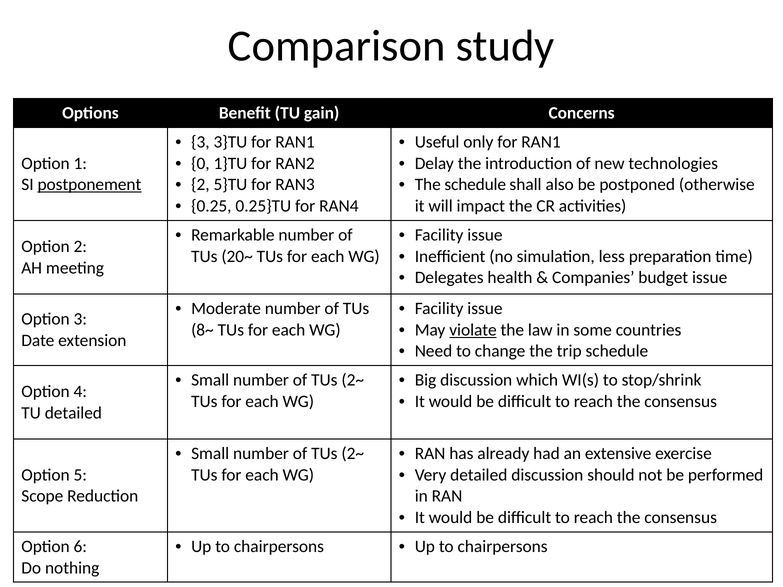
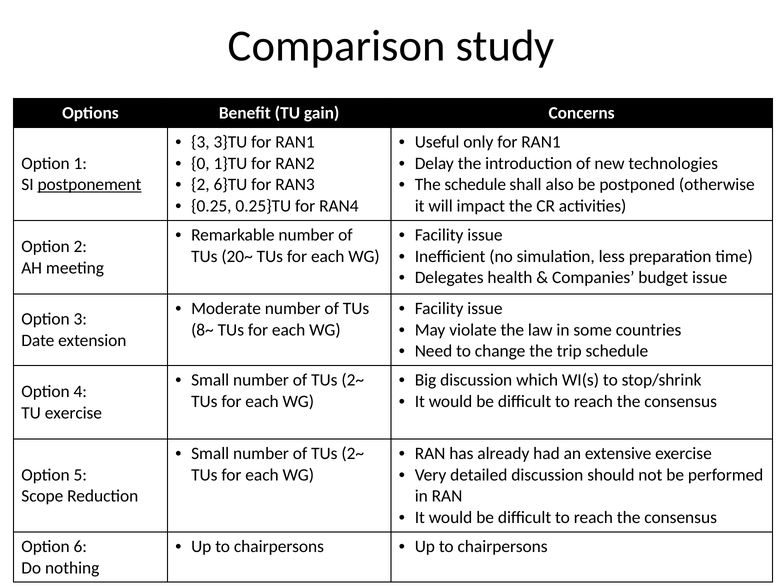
5}TU: 5}TU -> 6}TU
violate underline: present -> none
TU detailed: detailed -> exercise
